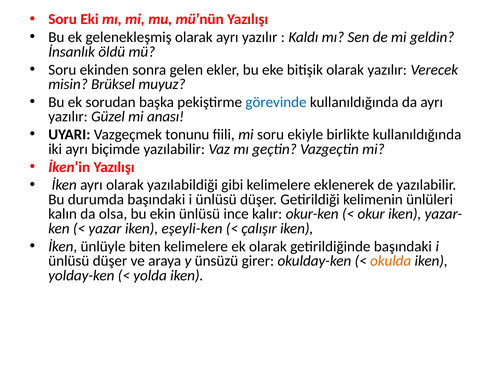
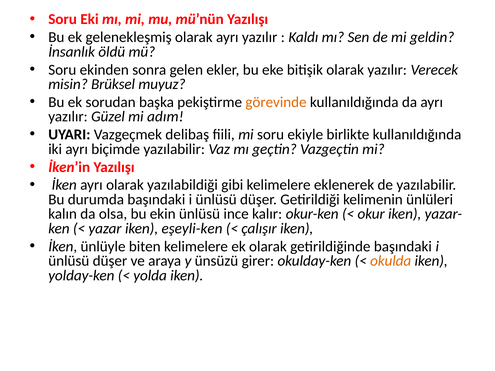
görevinde colour: blue -> orange
anası: anası -> adım
tonunu: tonunu -> delibaş
